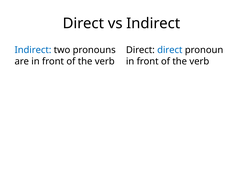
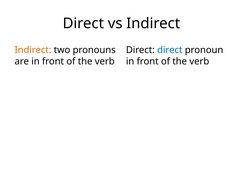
Indirect at (33, 50) colour: blue -> orange
